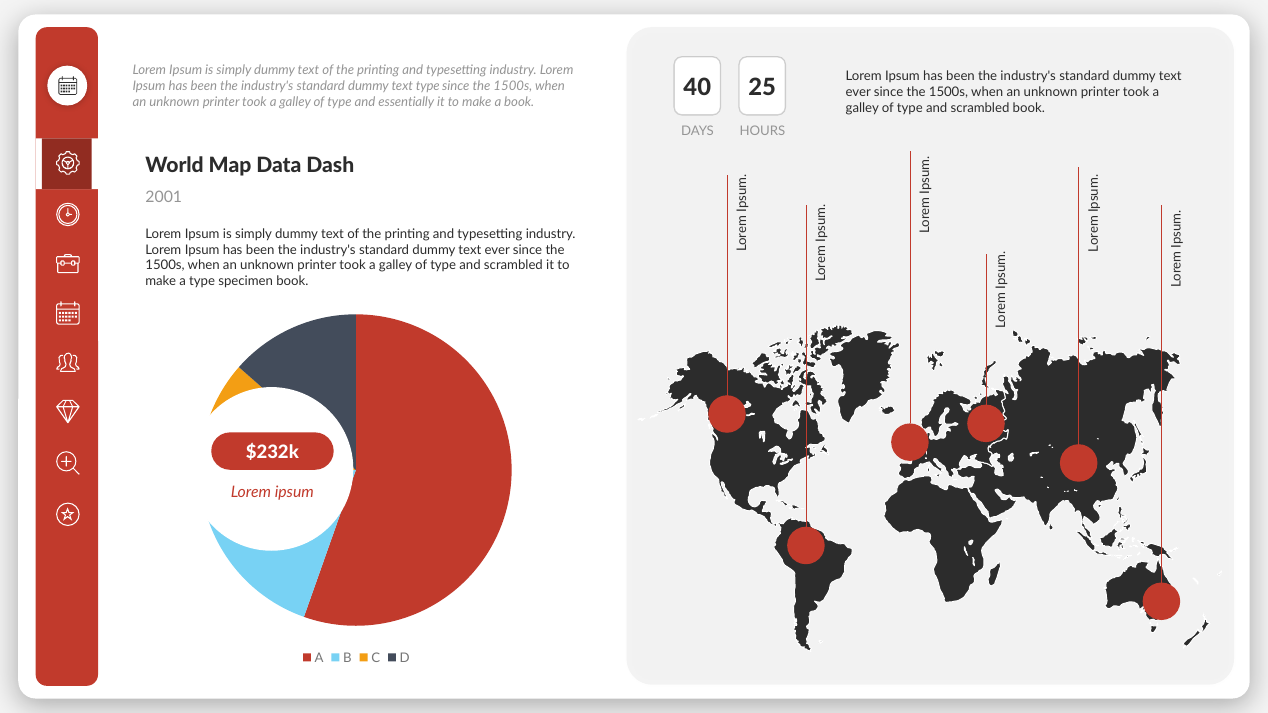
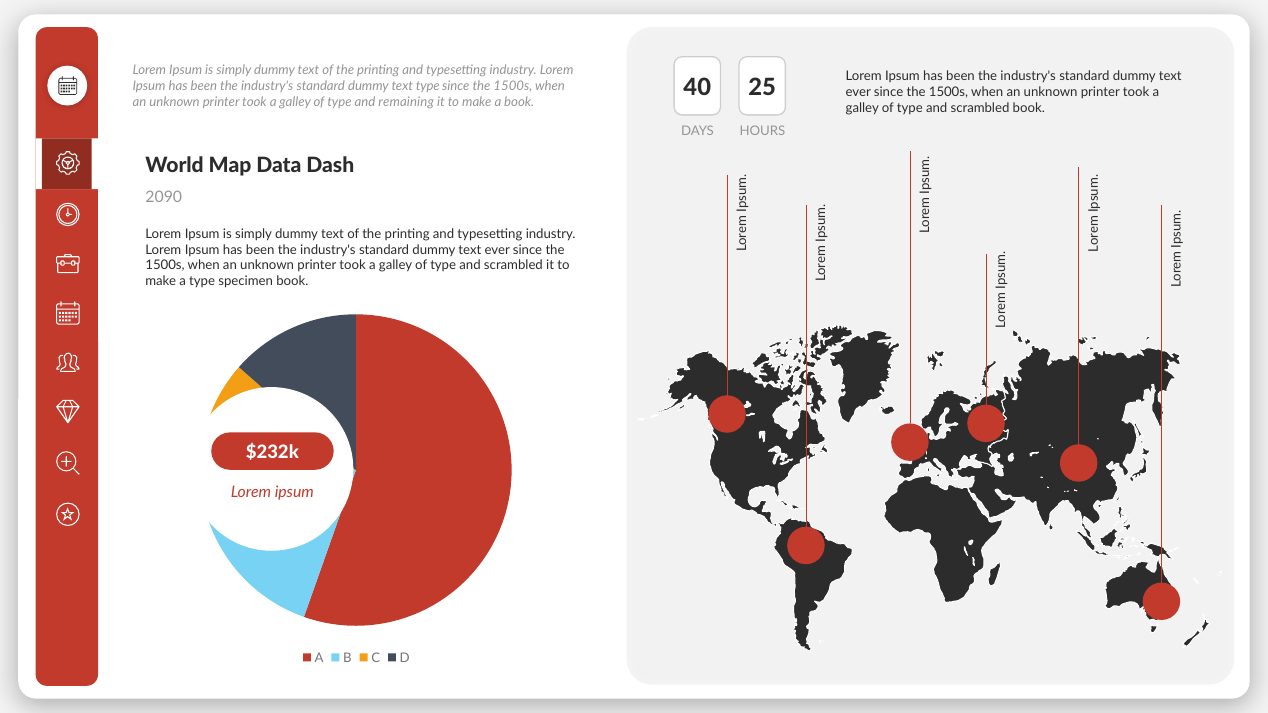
essentially: essentially -> remaining
2001: 2001 -> 2090
